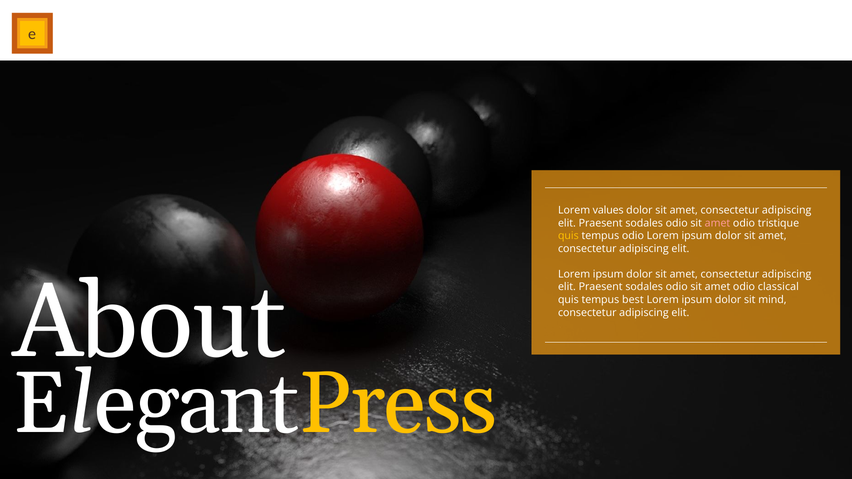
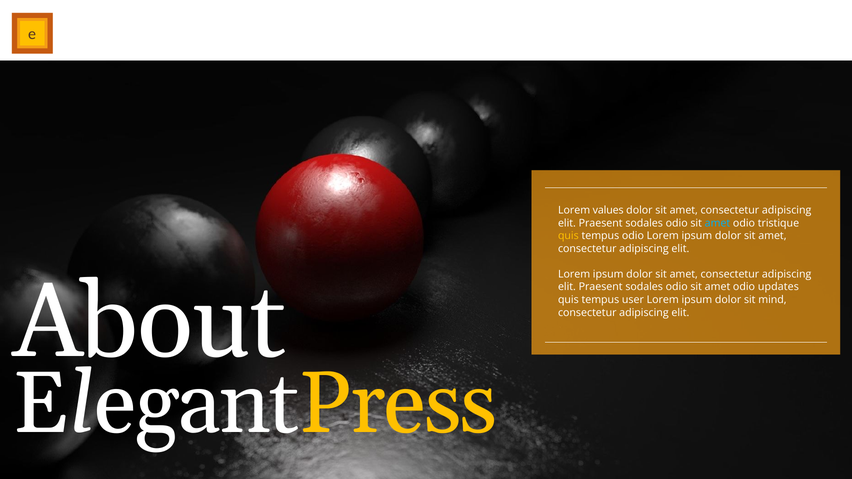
amet at (717, 223) colour: pink -> light blue
classical: classical -> updates
best: best -> user
